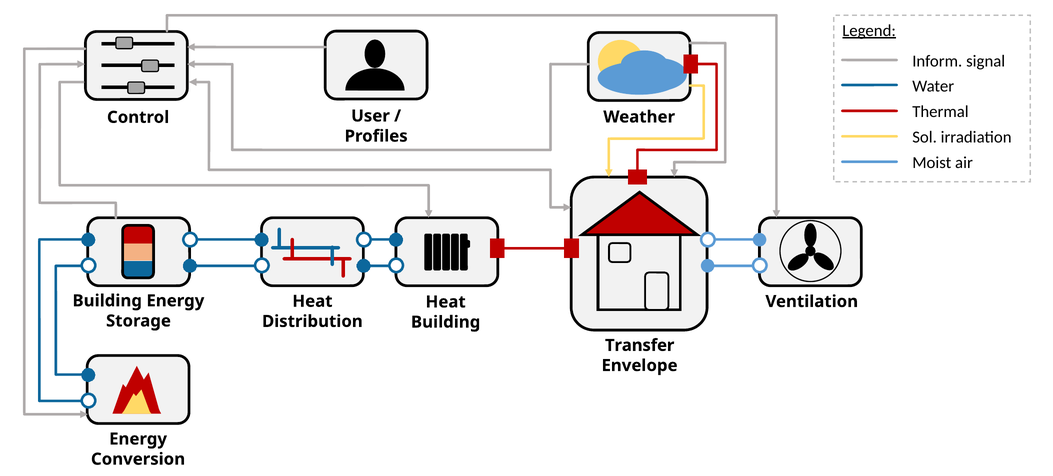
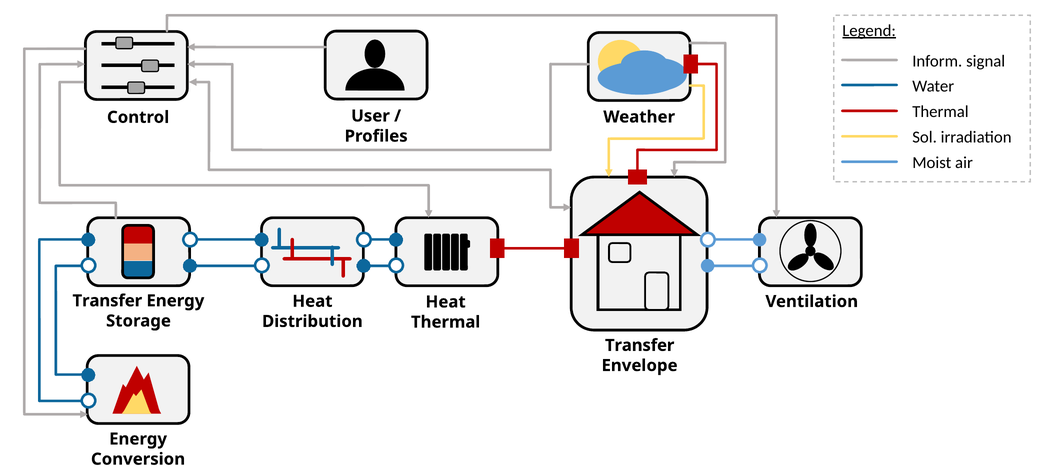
Building at (107, 301): Building -> Transfer
Building at (446, 322): Building -> Thermal
